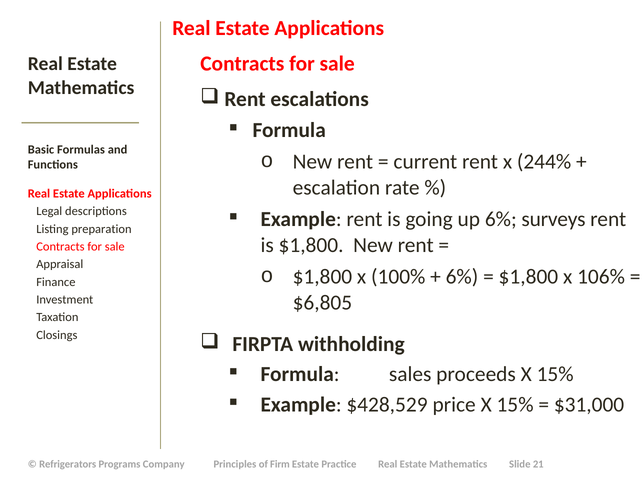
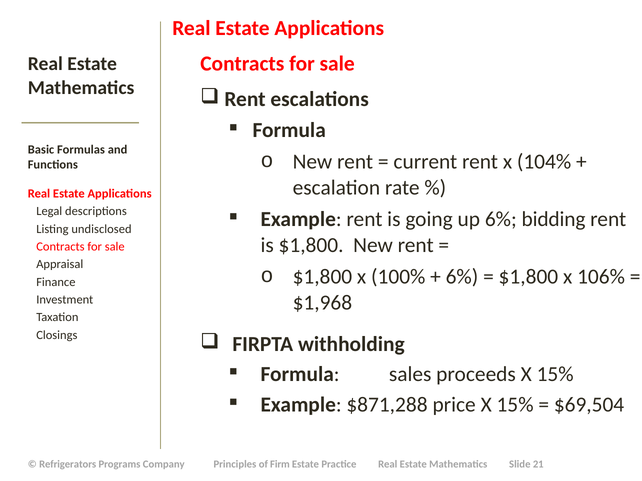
244%: 244% -> 104%
surveys: surveys -> bidding
preparation: preparation -> undisclosed
$6,805: $6,805 -> $1,968
$428,529: $428,529 -> $871,288
$31,000: $31,000 -> $69,504
